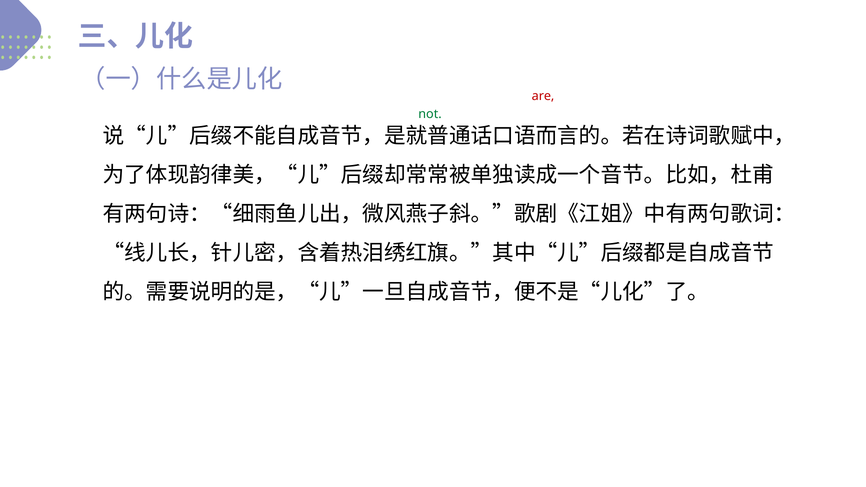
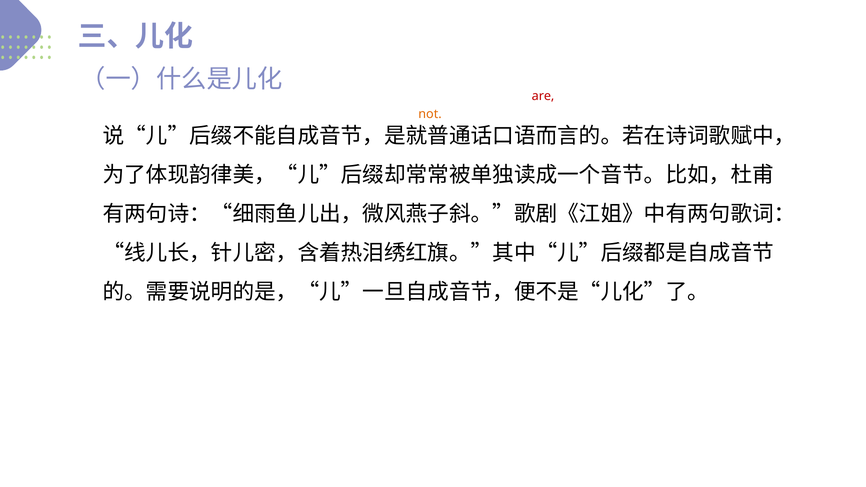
not colour: green -> orange
